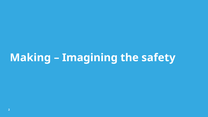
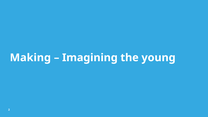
safety: safety -> young
